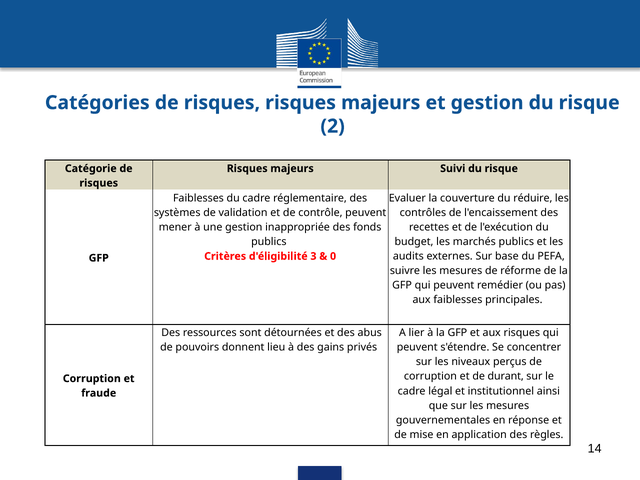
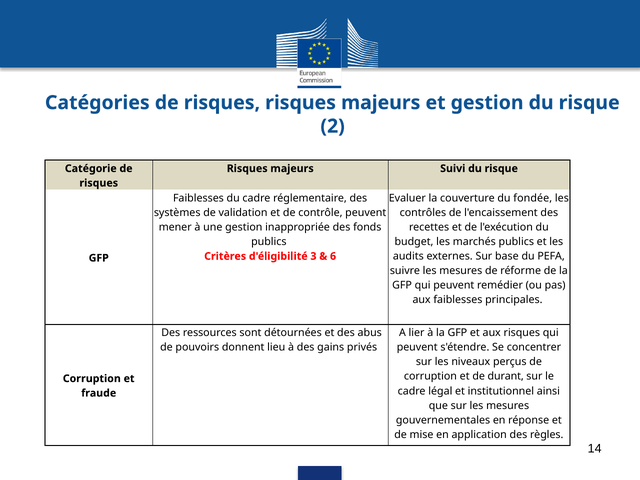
réduire: réduire -> fondée
0: 0 -> 6
